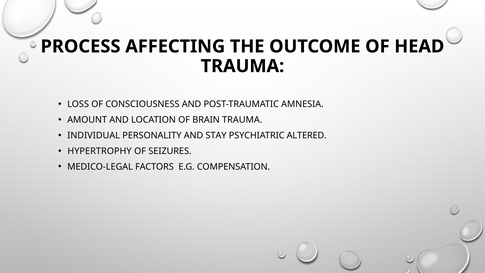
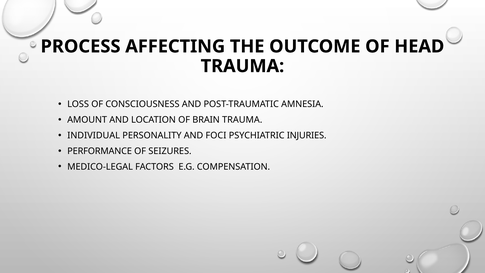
STAY: STAY -> FOCI
ALTERED: ALTERED -> INJURIES
HYPERTROPHY: HYPERTROPHY -> PERFORMANCE
